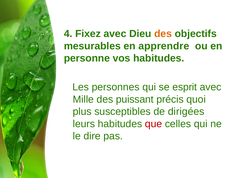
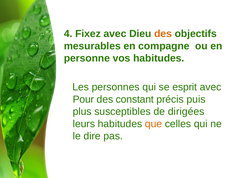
apprendre: apprendre -> compagne
Mille: Mille -> Pour
puissant: puissant -> constant
quoi: quoi -> puis
que colour: red -> orange
